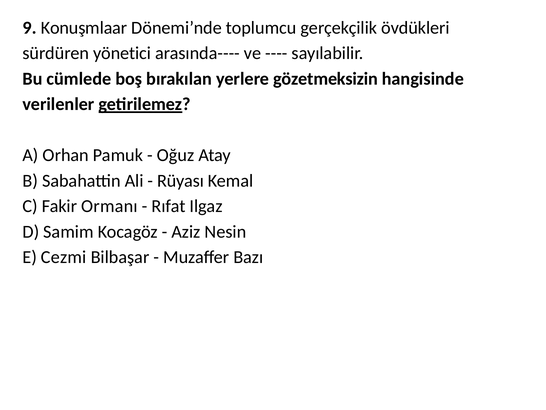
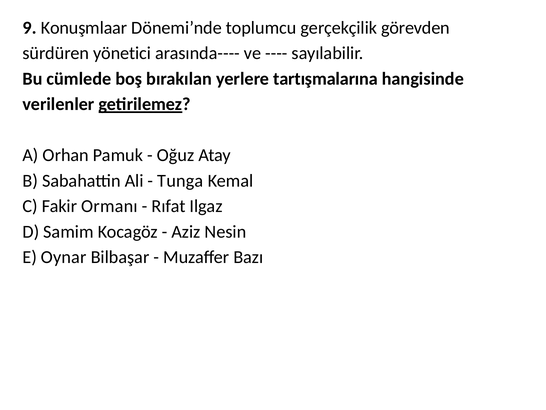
övdükleri: övdükleri -> görevden
gözetmeksizin: gözetmeksizin -> tartışmalarına
Rüyası: Rüyası -> Tunga
Cezmi: Cezmi -> Oynar
